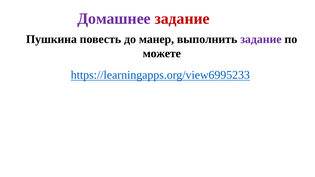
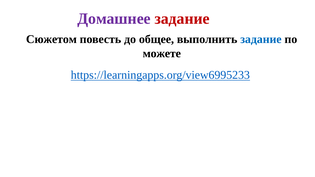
Пушкина: Пушкина -> Сюжетом
манер: манер -> общее
задание at (261, 39) colour: purple -> blue
